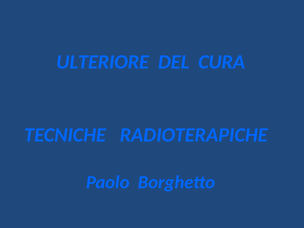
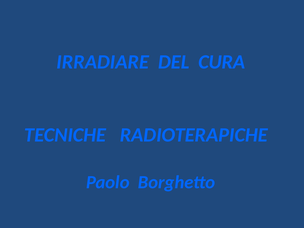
ULTERIORE: ULTERIORE -> IRRADIARE
